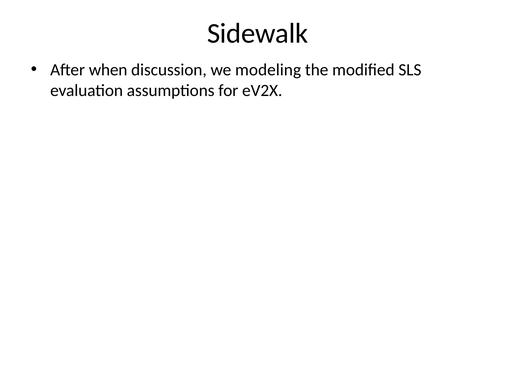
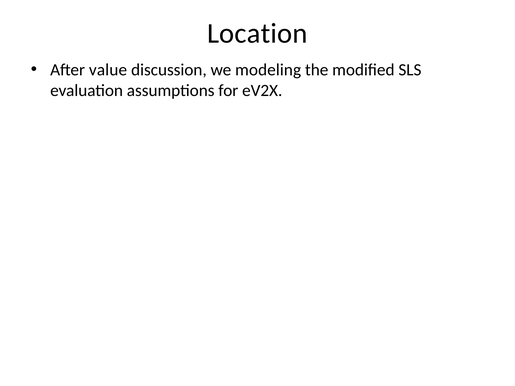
Sidewalk: Sidewalk -> Location
when: when -> value
